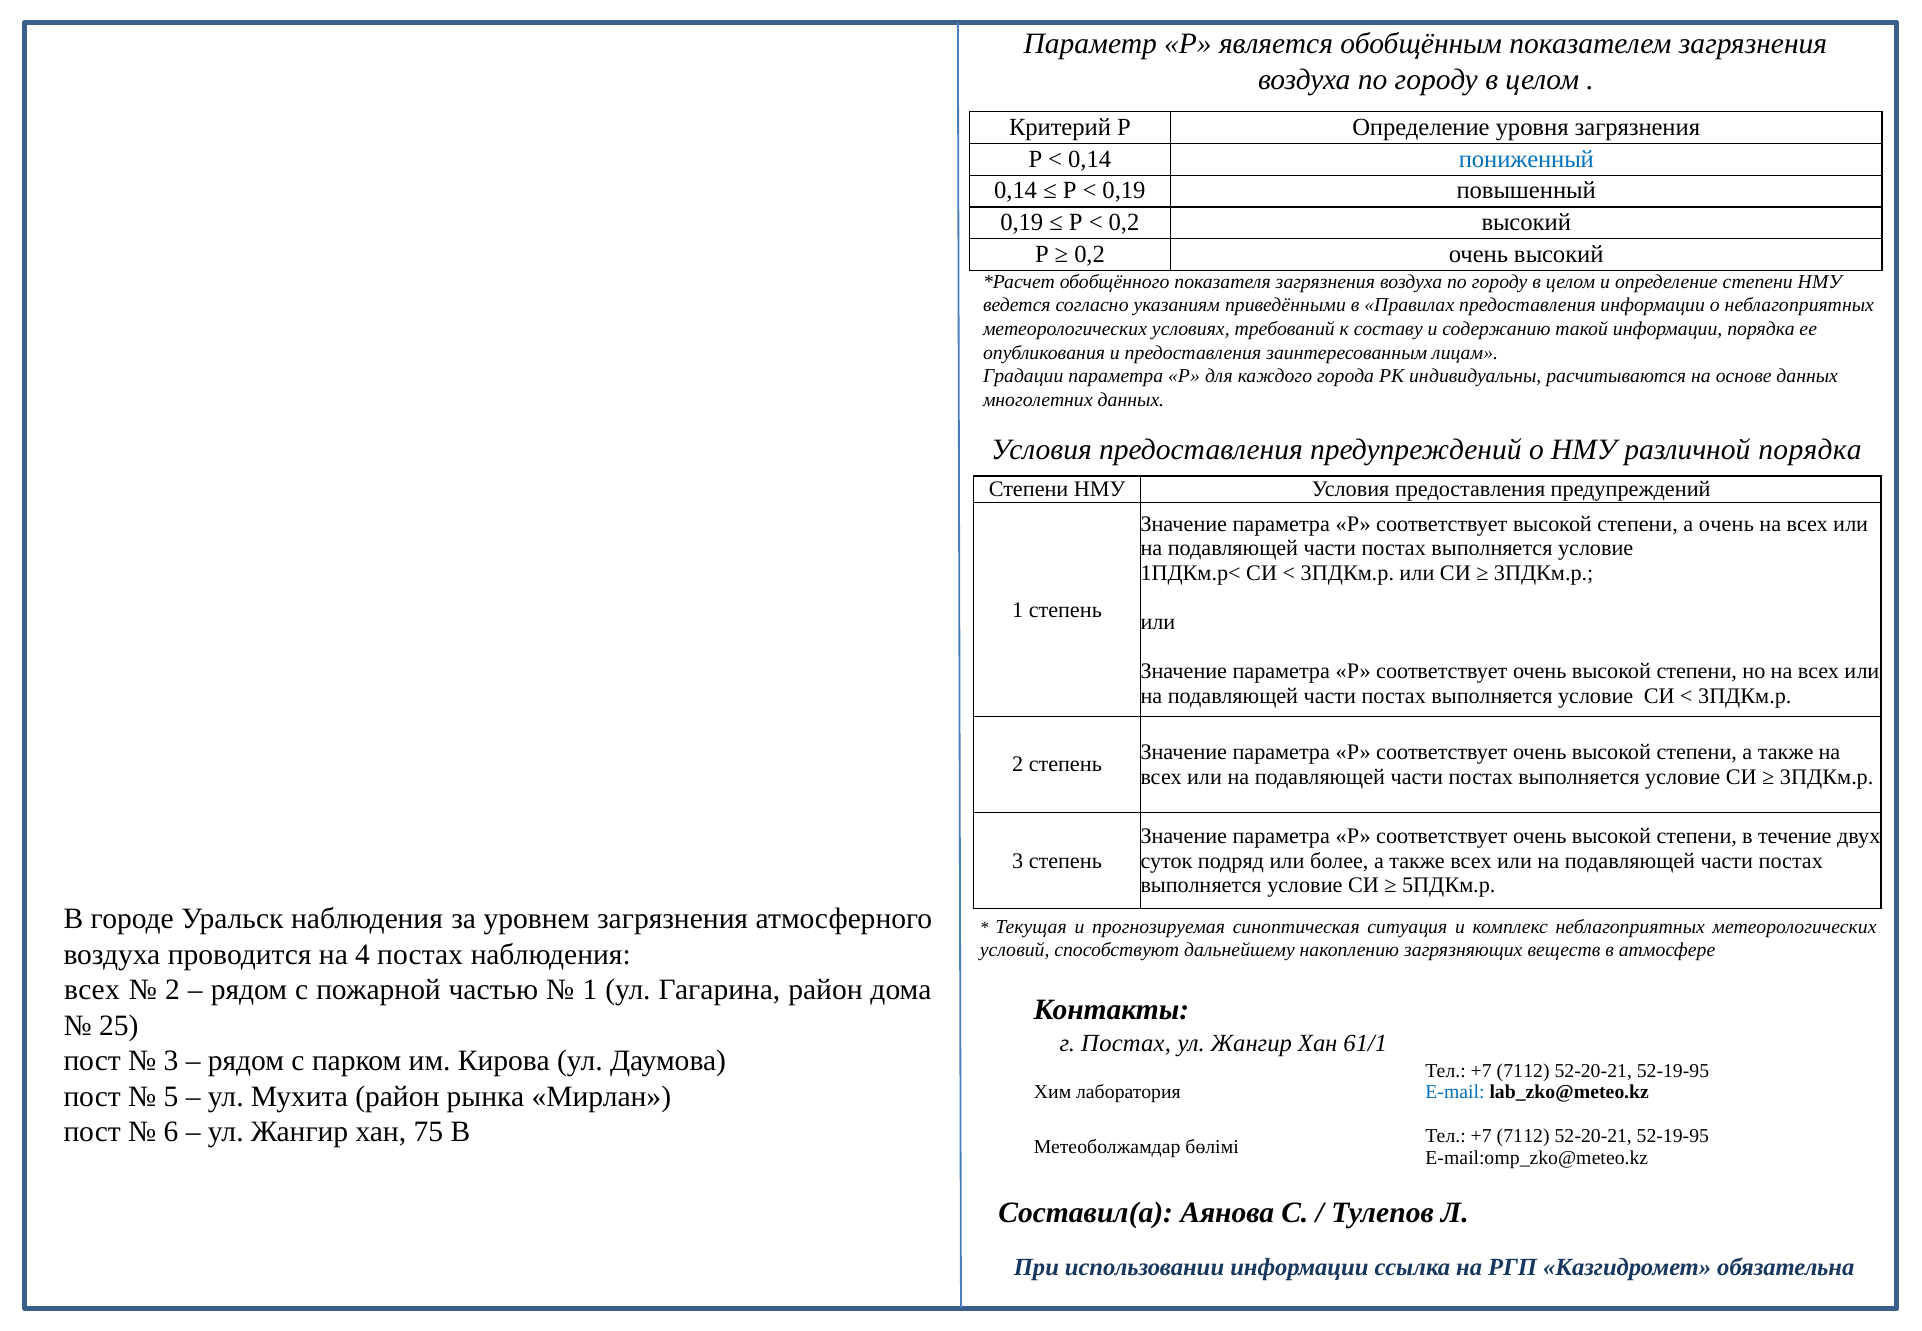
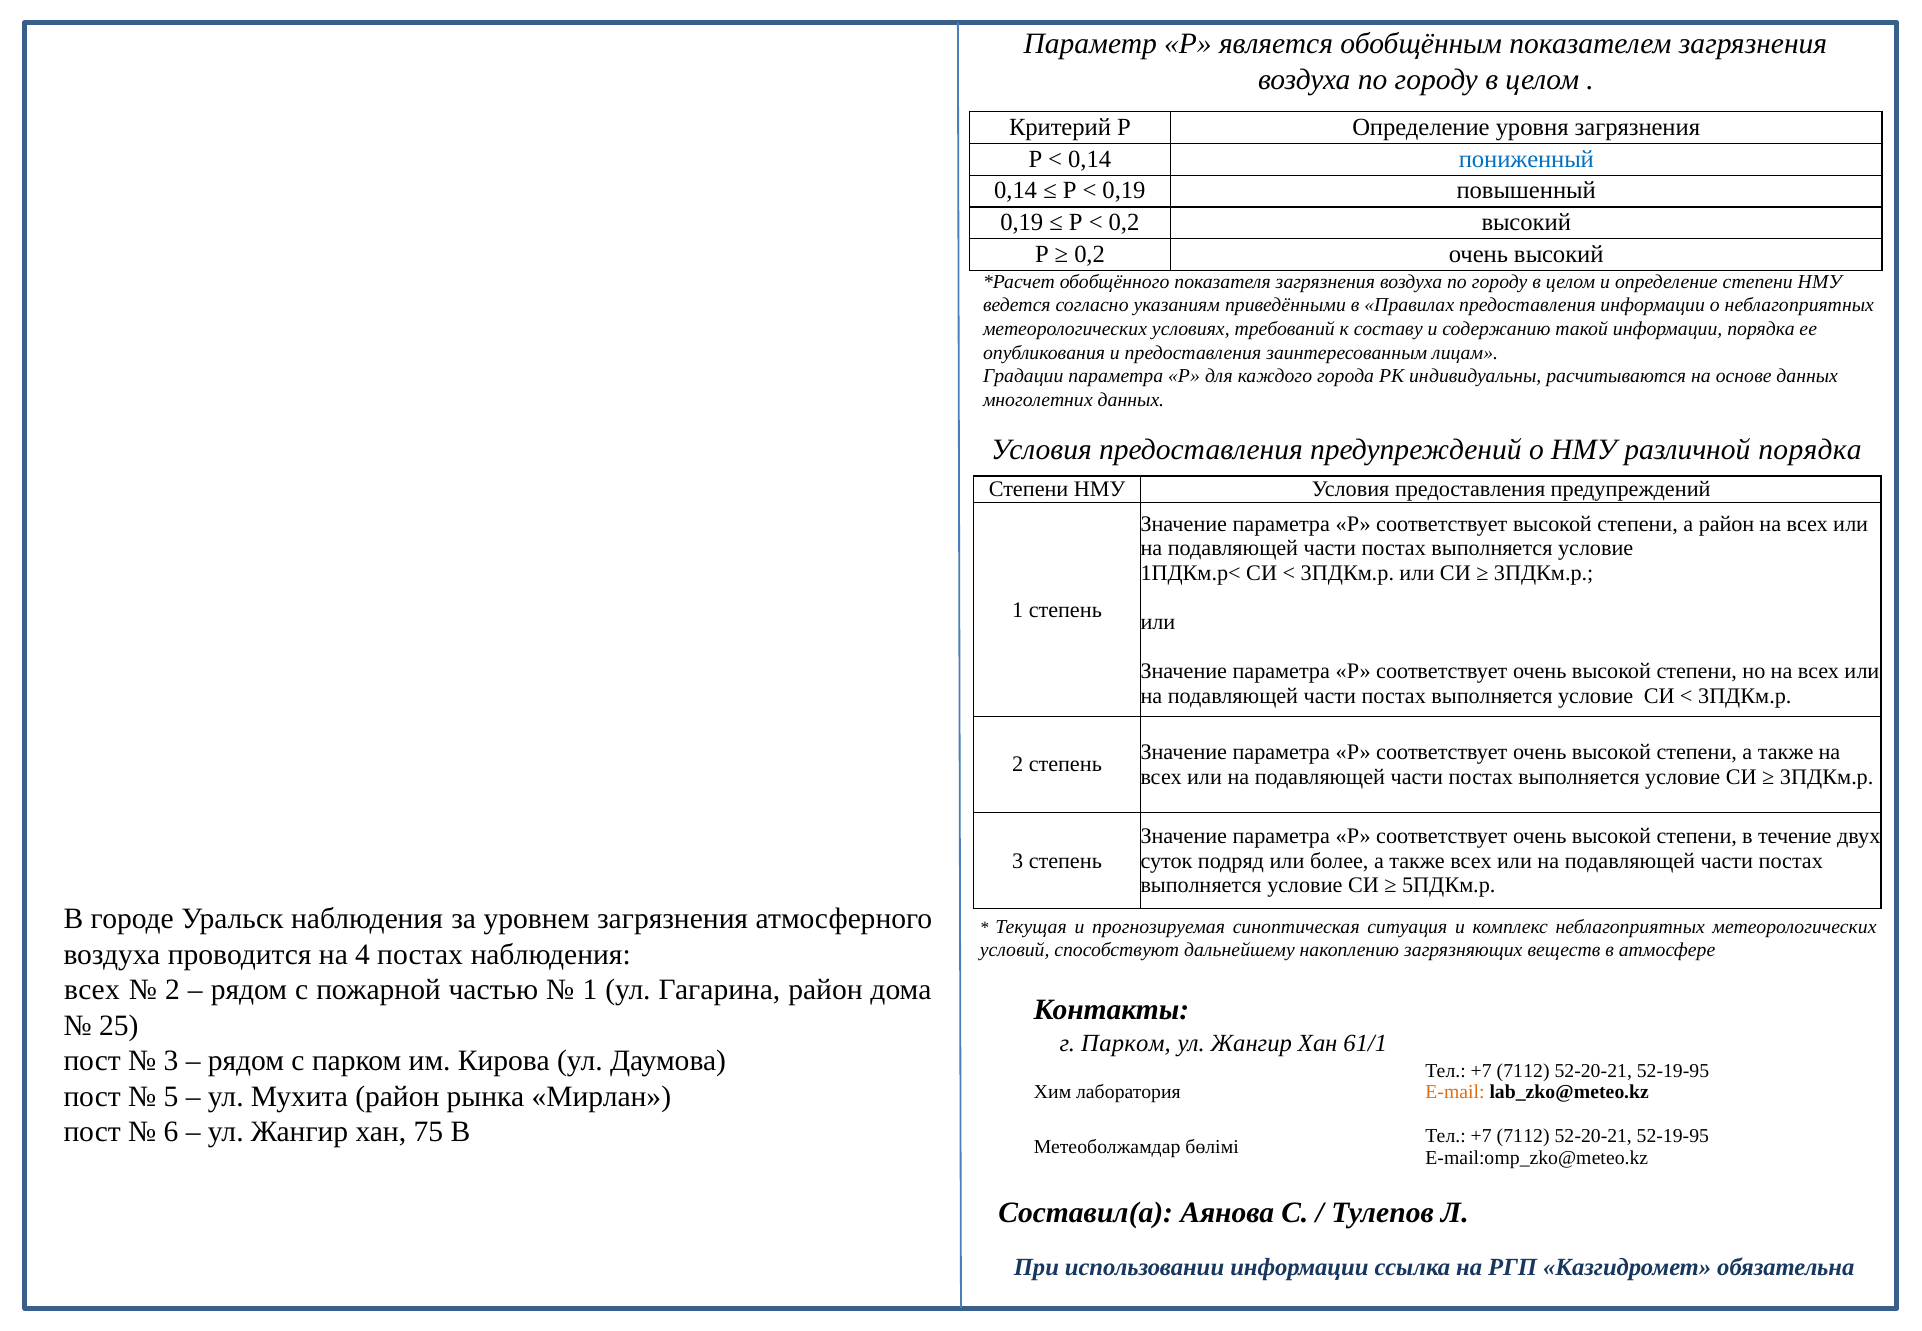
а очень: очень -> район
г Постах: Постах -> Парком
E-mail colour: blue -> orange
